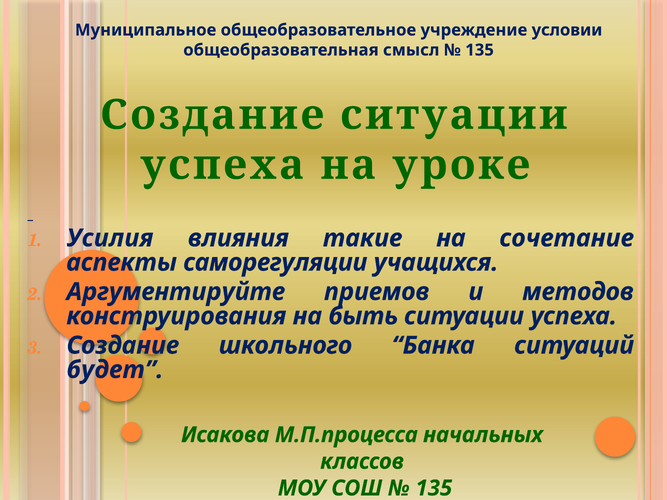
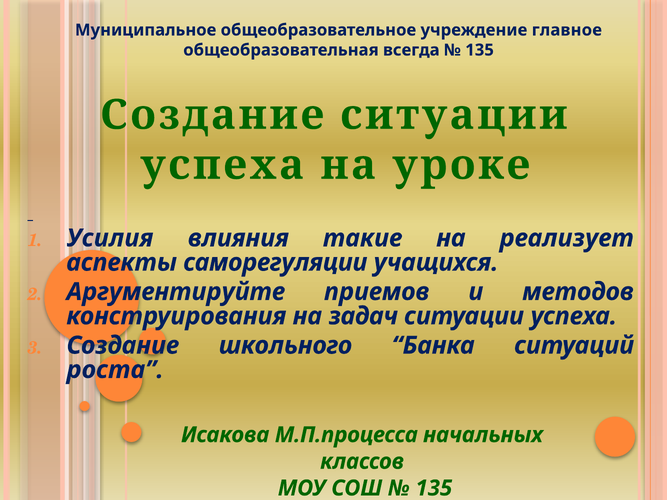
условии: условии -> главное
смысл: смысл -> всегда
сочетание: сочетание -> реализует
быть: быть -> задач
будет: будет -> роста
